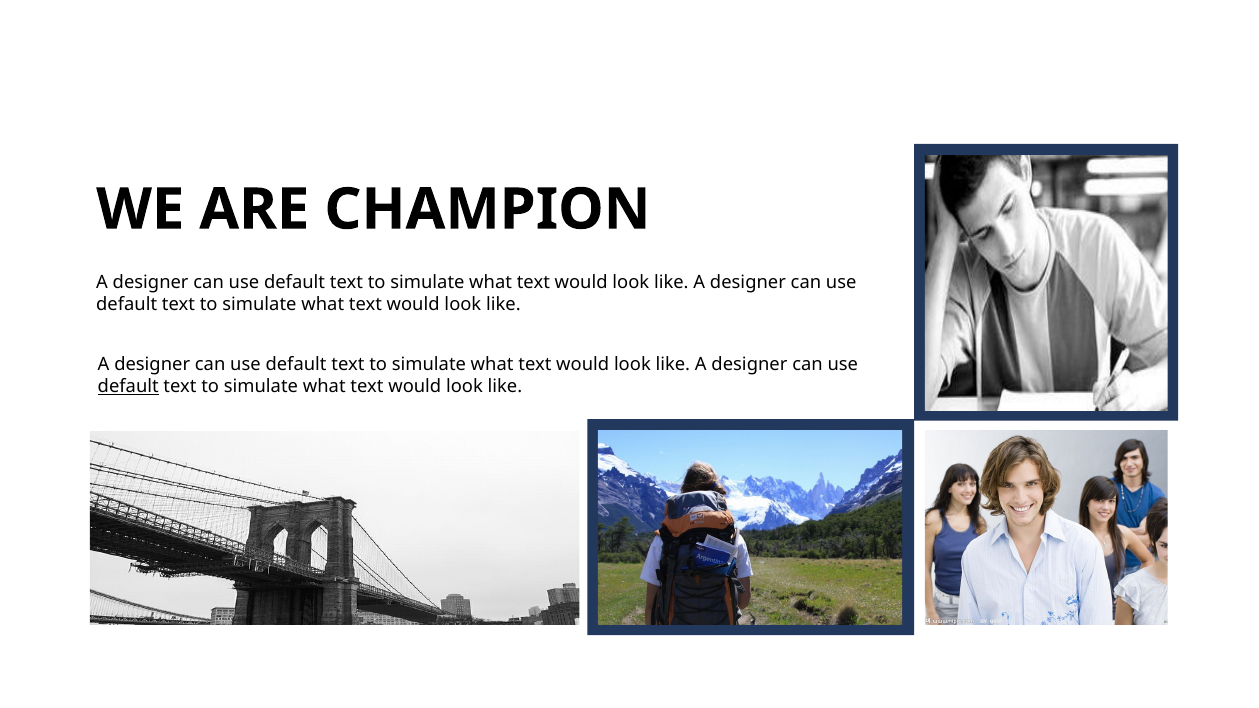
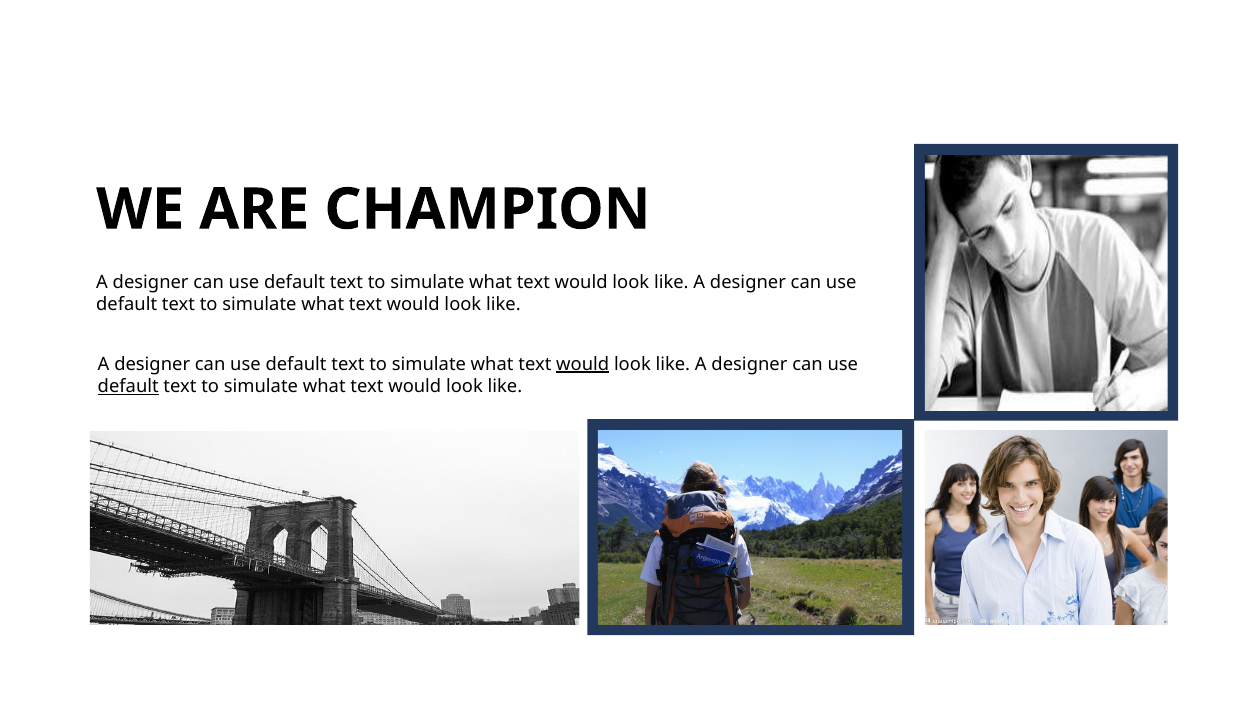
would at (583, 364) underline: none -> present
